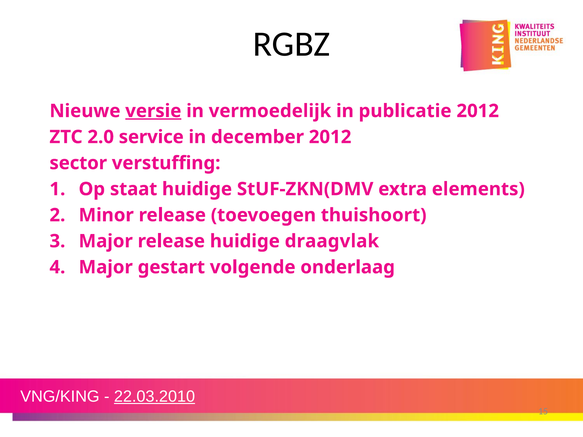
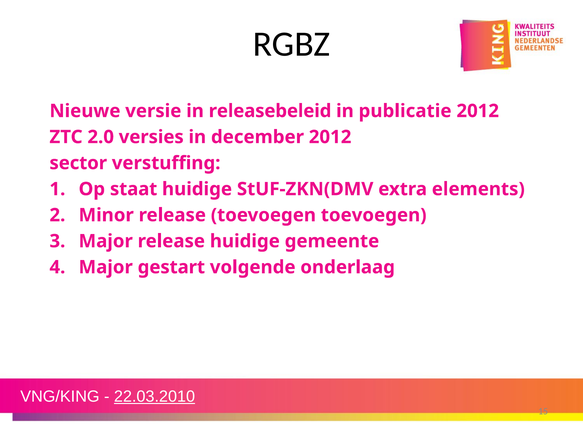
versie underline: present -> none
vermoedelijk: vermoedelijk -> releasebeleid
service: service -> versies
toevoegen thuishoort: thuishoort -> toevoegen
draagvlak: draagvlak -> gemeente
